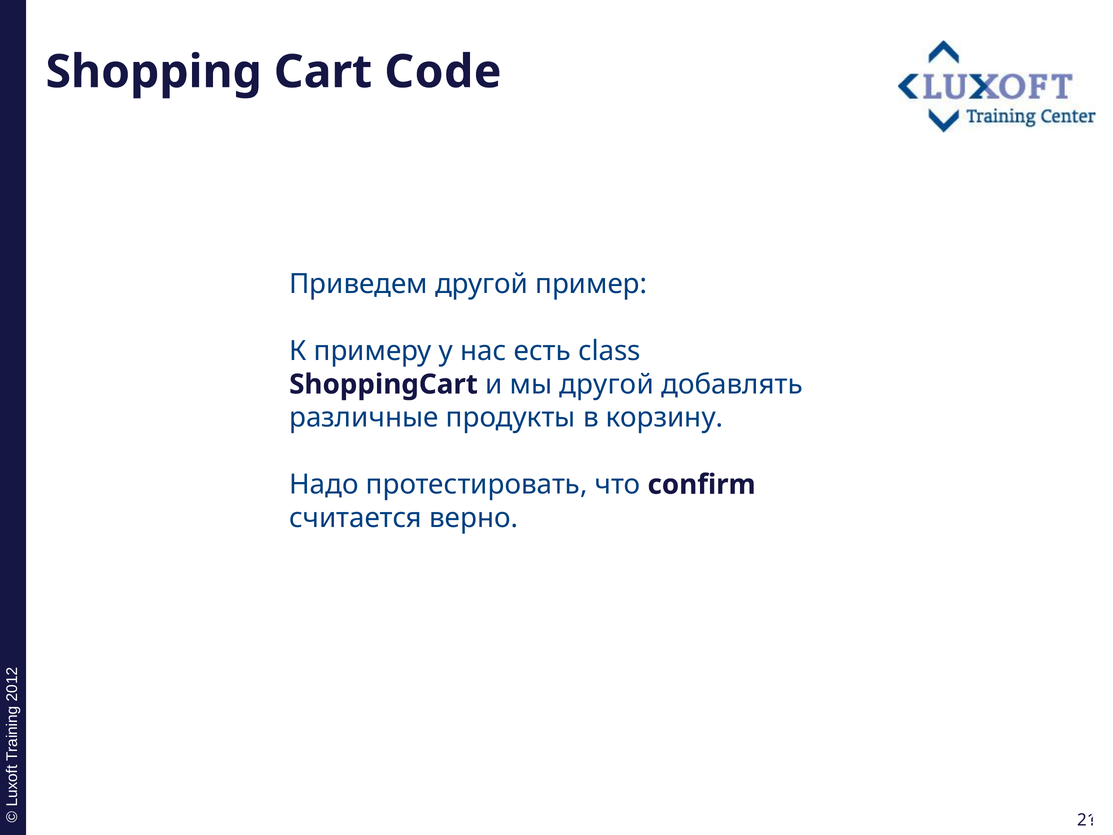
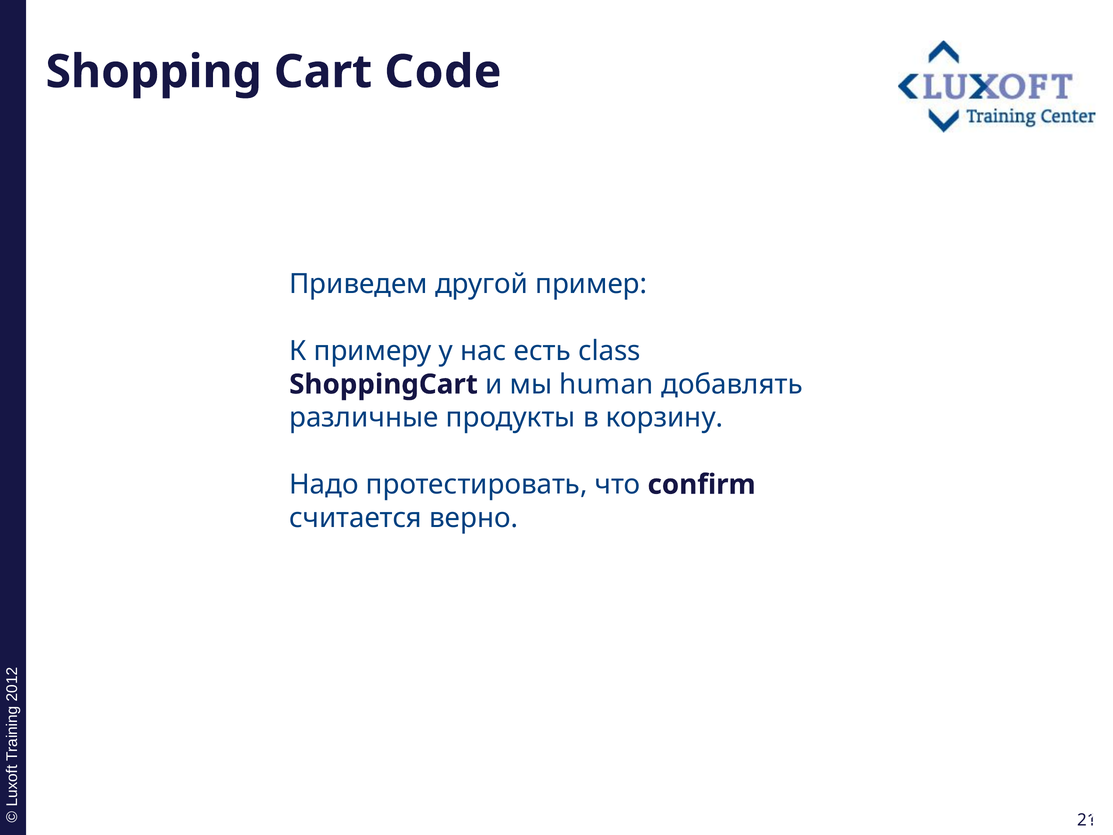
мы другой: другой -> human
